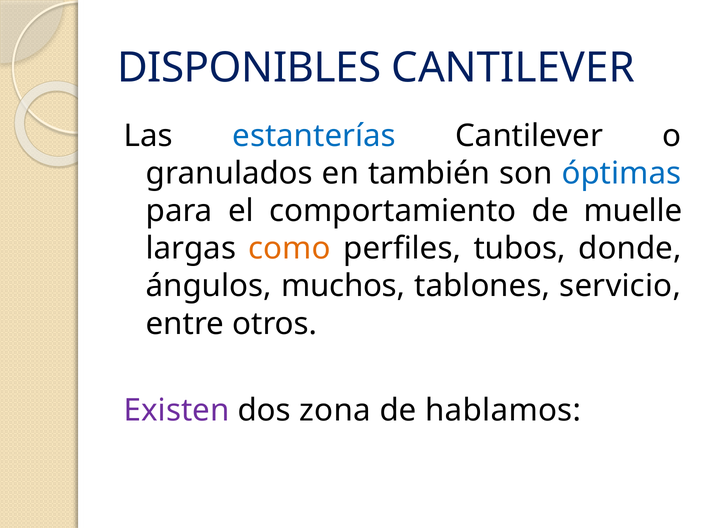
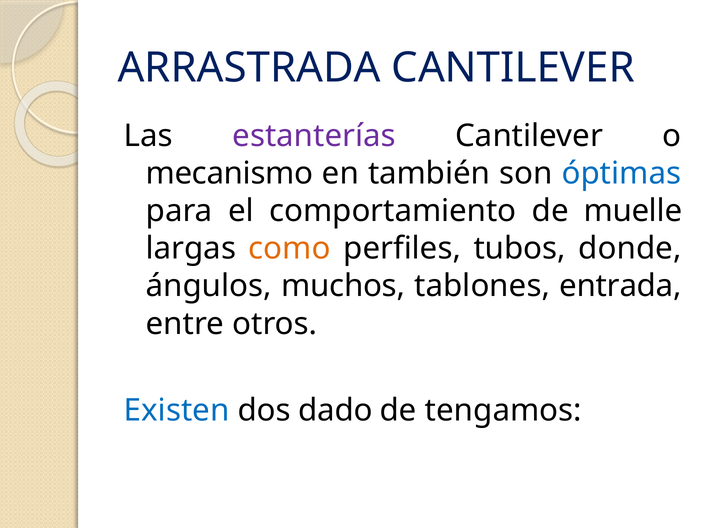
DISPONIBLES: DISPONIBLES -> ARRASTRADA
estanterías colour: blue -> purple
granulados: granulados -> mecanismo
servicio: servicio -> entrada
Existen colour: purple -> blue
zona: zona -> dado
hablamos: hablamos -> tengamos
